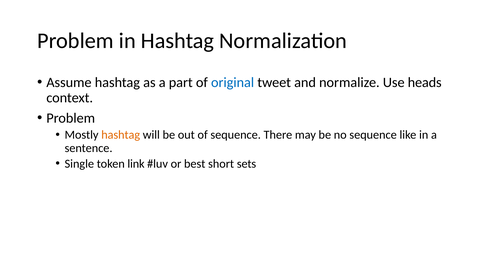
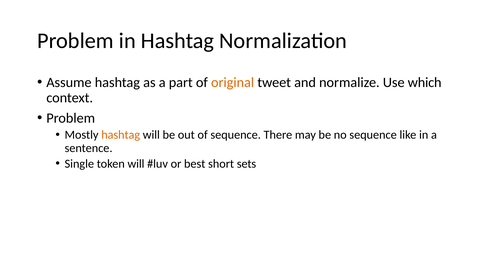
original colour: blue -> orange
heads: heads -> which
token link: link -> will
